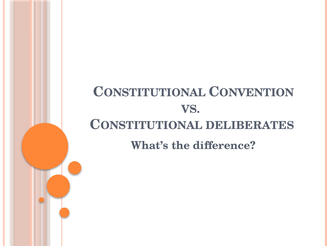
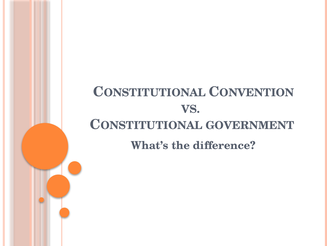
DELIBERATES: DELIBERATES -> GOVERNMENT
